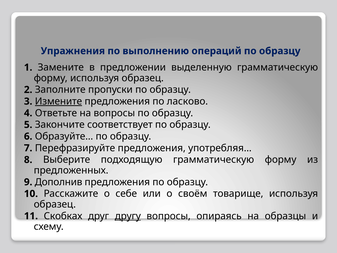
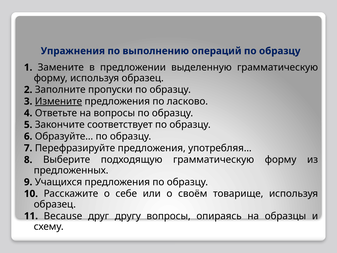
Дополнив: Дополнив -> Учащихся
Скобках: Скобках -> Because
другу underline: present -> none
